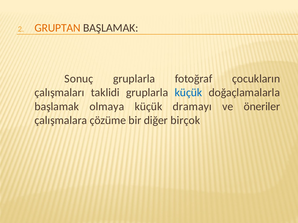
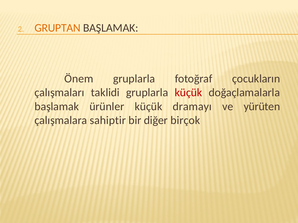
Sonuç: Sonuç -> Önem
küçük at (188, 93) colour: blue -> red
olmaya: olmaya -> ürünler
öneriler: öneriler -> yürüten
çözüme: çözüme -> sahiptir
